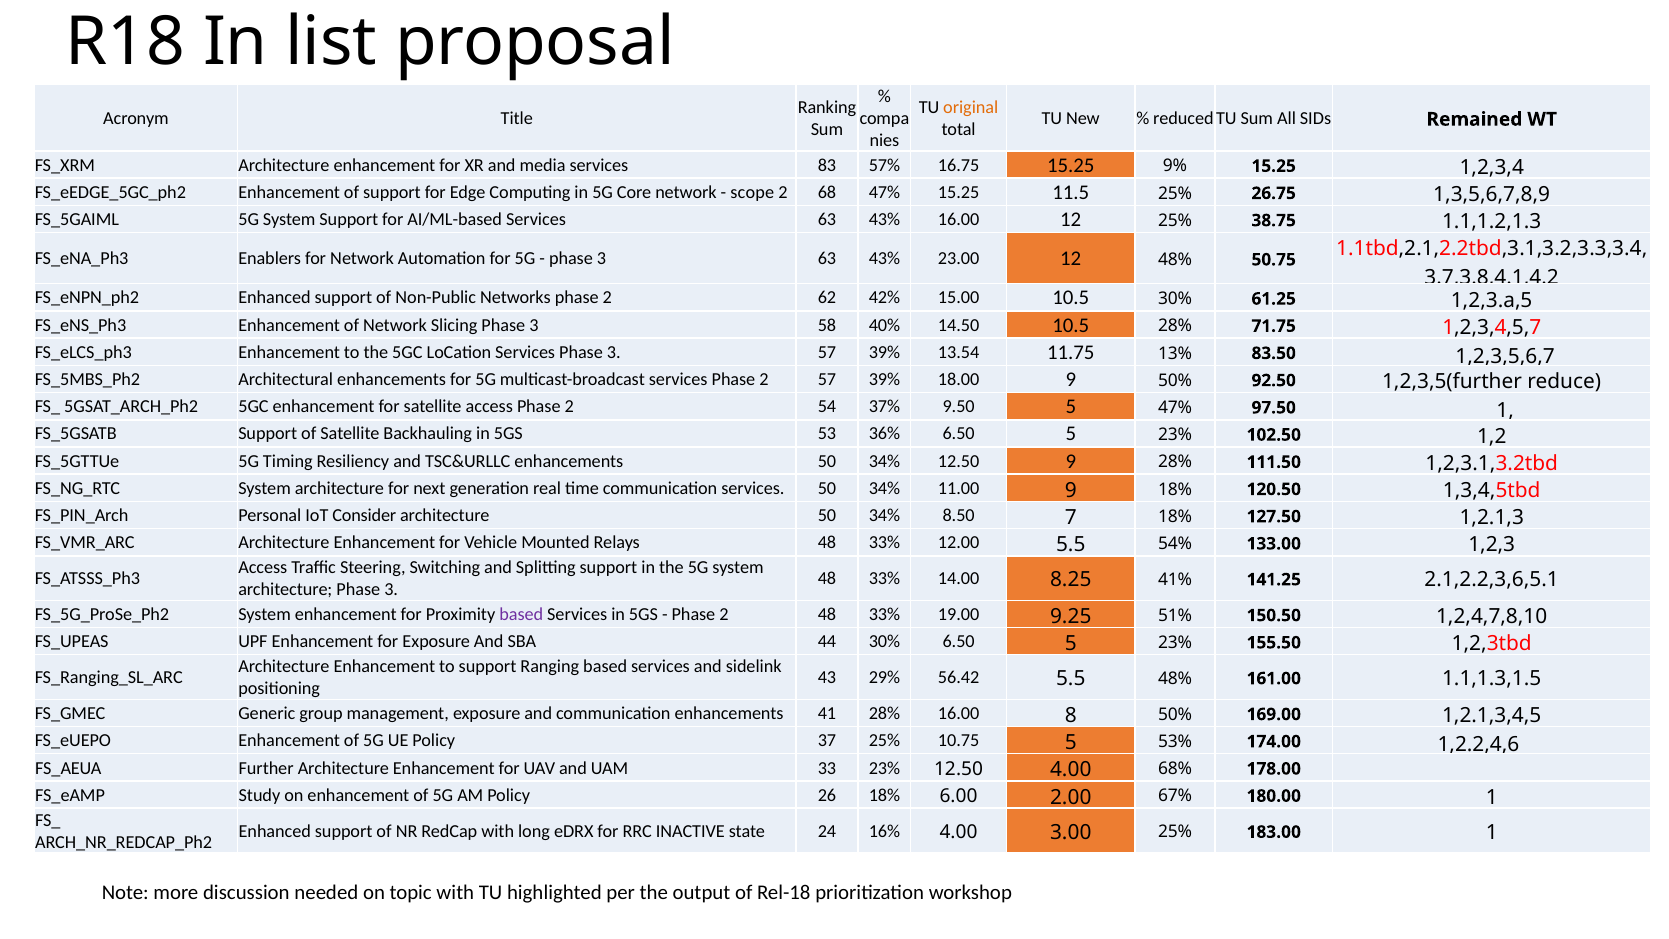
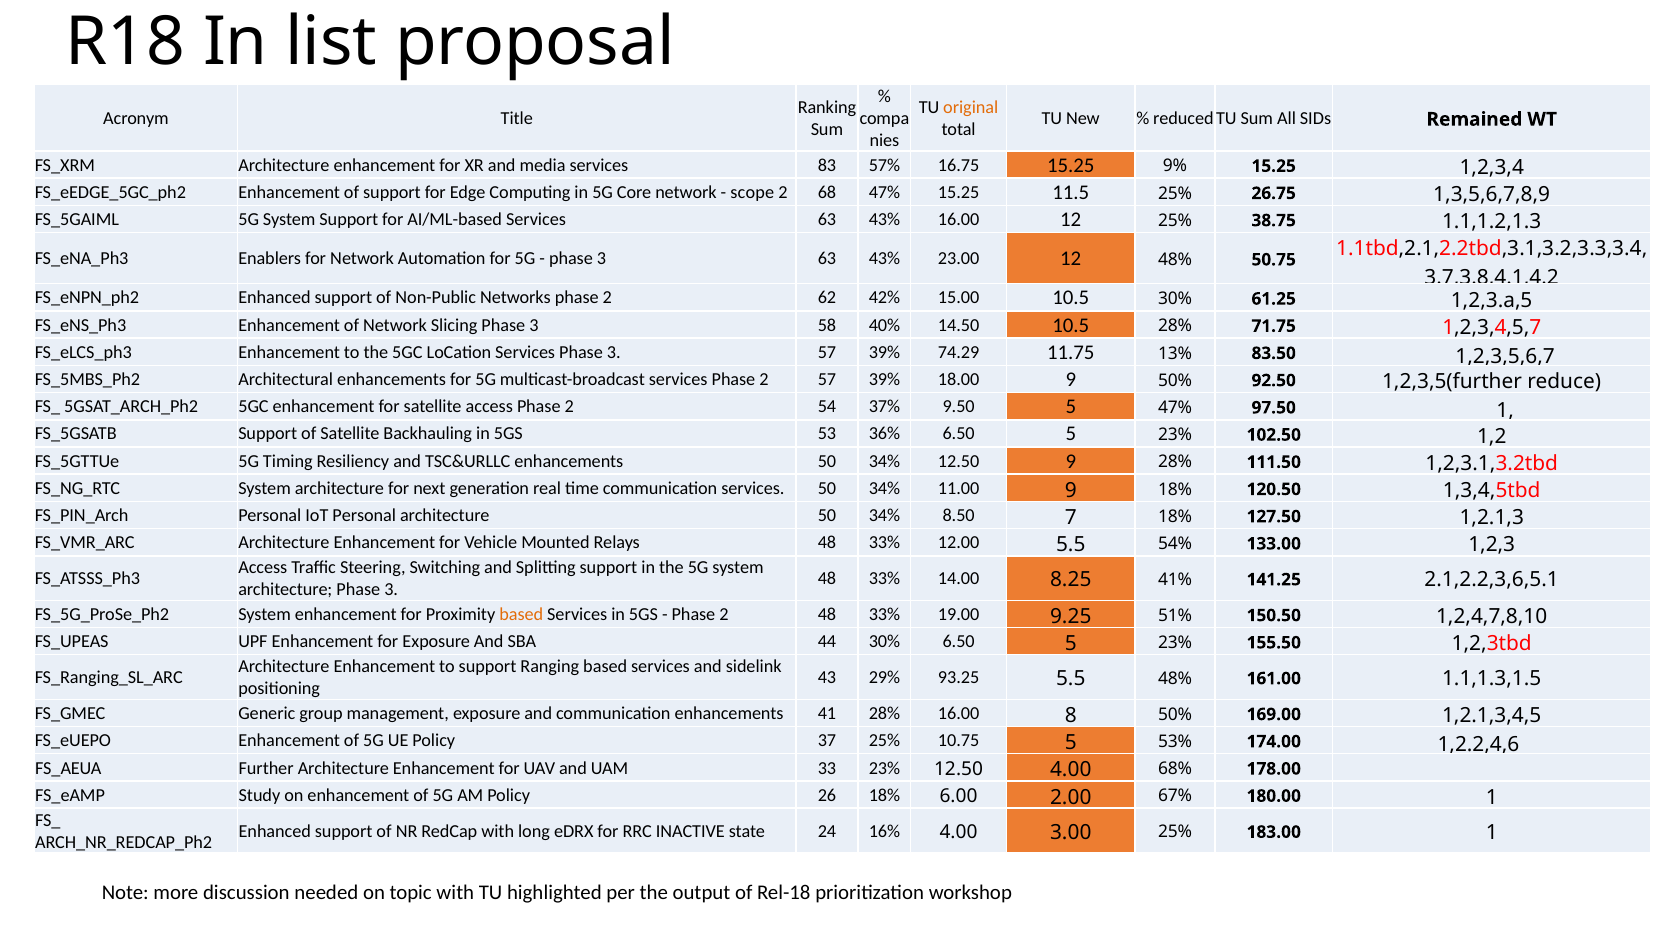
13.54: 13.54 -> 74.29
IoT Consider: Consider -> Personal
based at (521, 614) colour: purple -> orange
56.42: 56.42 -> 93.25
